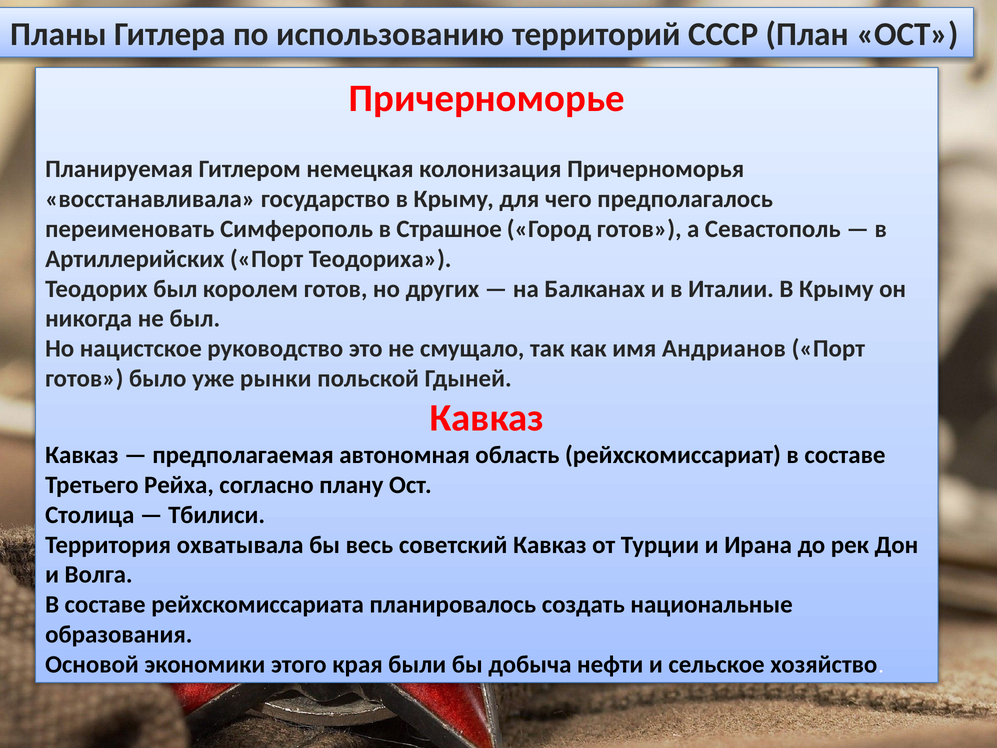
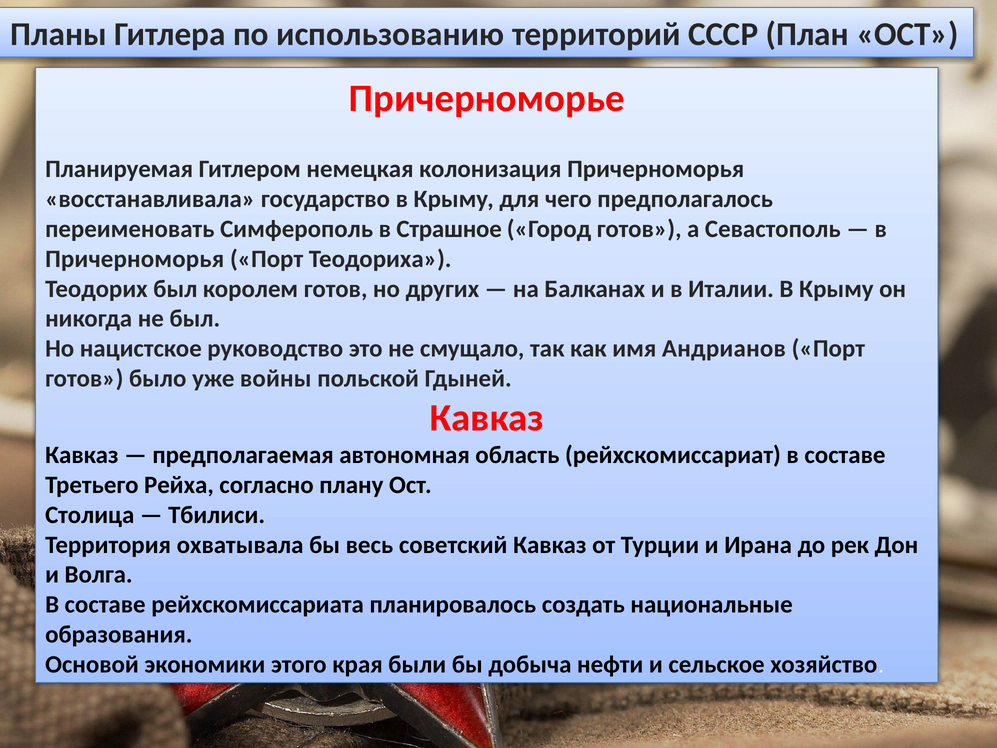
Артиллерийских at (135, 259): Артиллерийских -> Причерноморья
рынки: рынки -> войны
